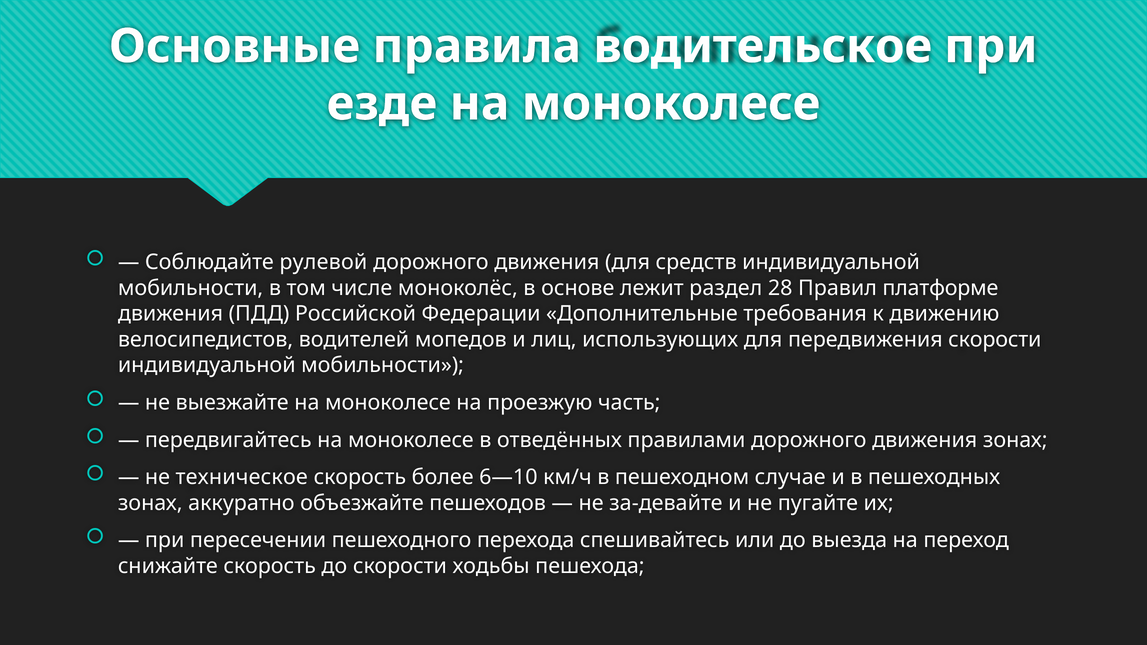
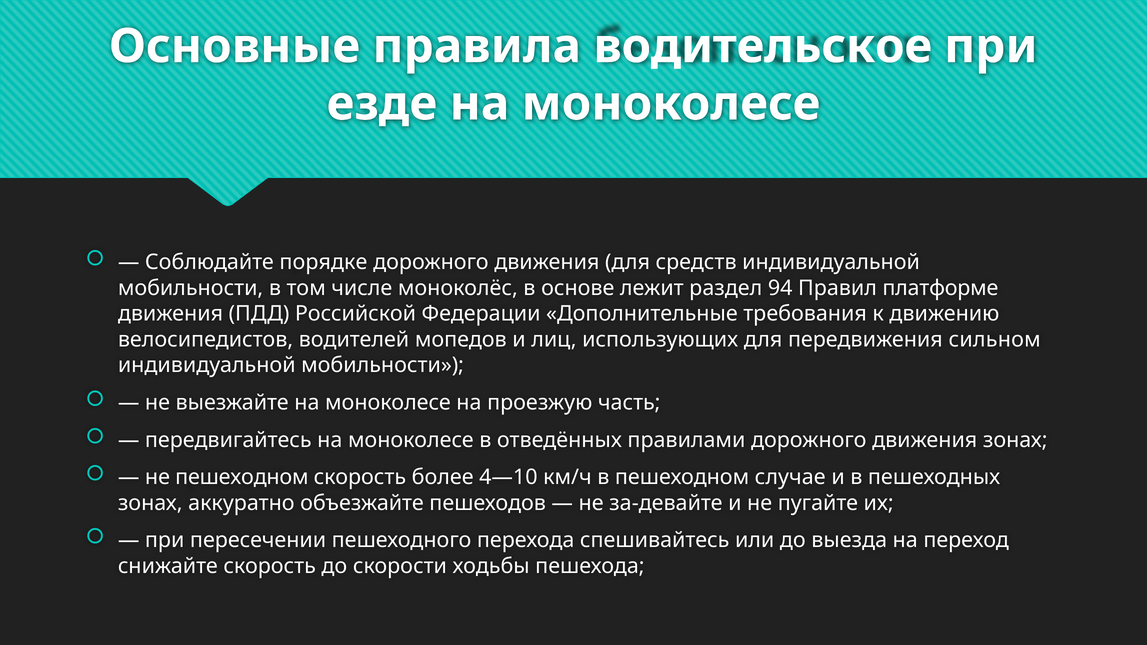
рулевой: рулевой -> порядке
28: 28 -> 94
передвижения скорости: скорости -> сильном
не техническое: техническое -> пешеходном
6—10: 6—10 -> 4—10
